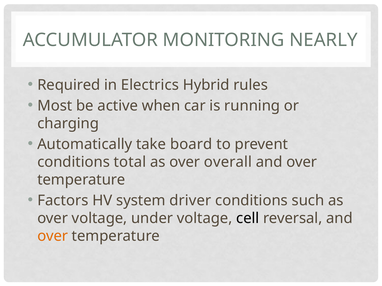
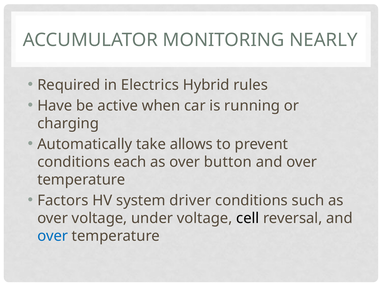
Most: Most -> Have
board: board -> allows
total: total -> each
overall: overall -> button
over at (53, 236) colour: orange -> blue
